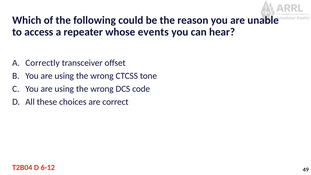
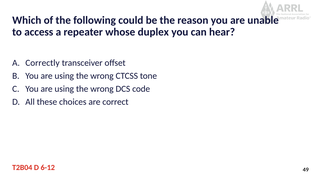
events: events -> duplex
